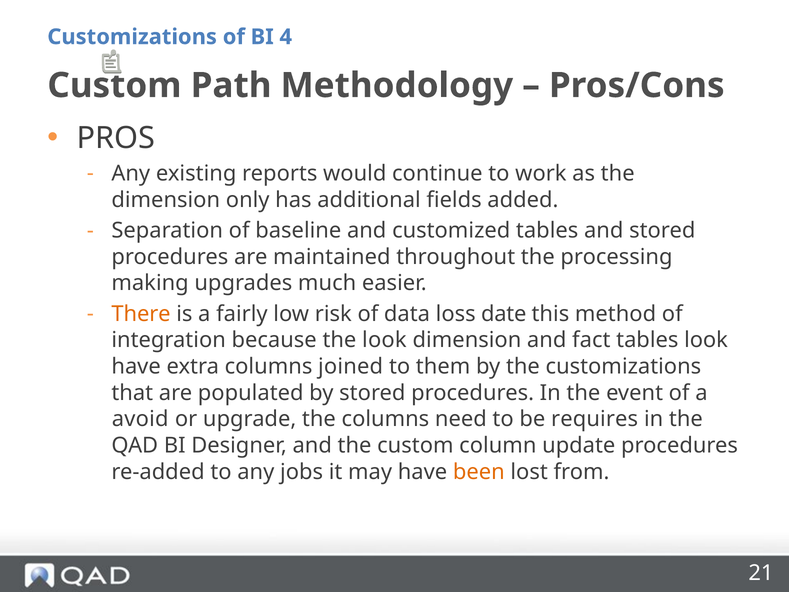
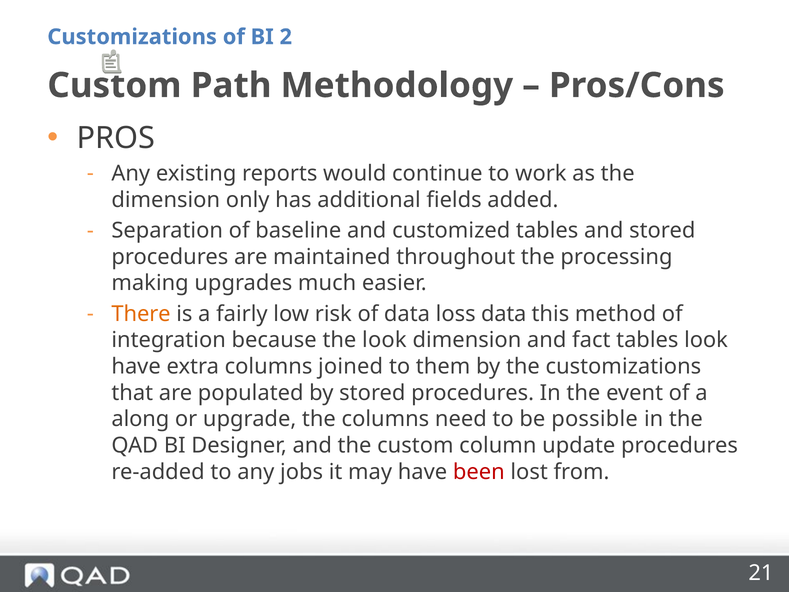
4: 4 -> 2
loss date: date -> data
avoid: avoid -> along
requires: requires -> possible
been colour: orange -> red
